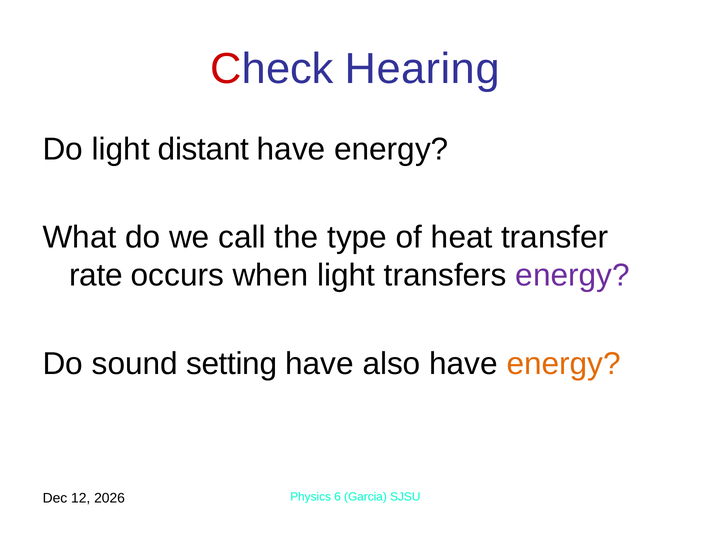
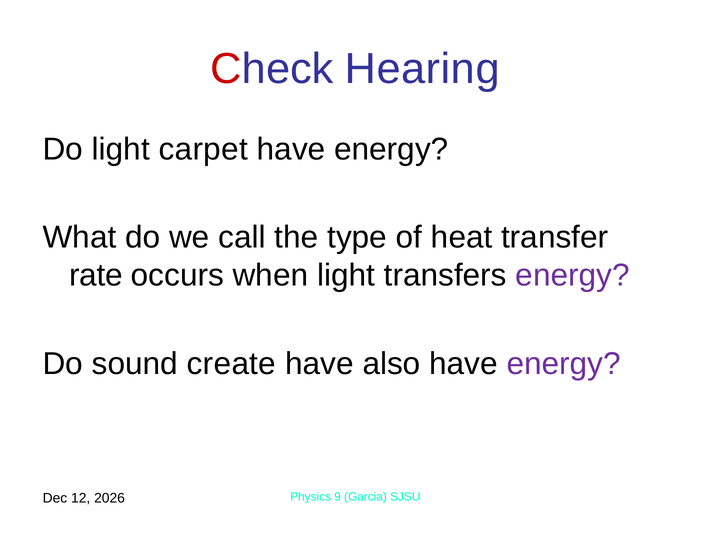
distant: distant -> carpet
setting: setting -> create
energy at (564, 364) colour: orange -> purple
6: 6 -> 9
